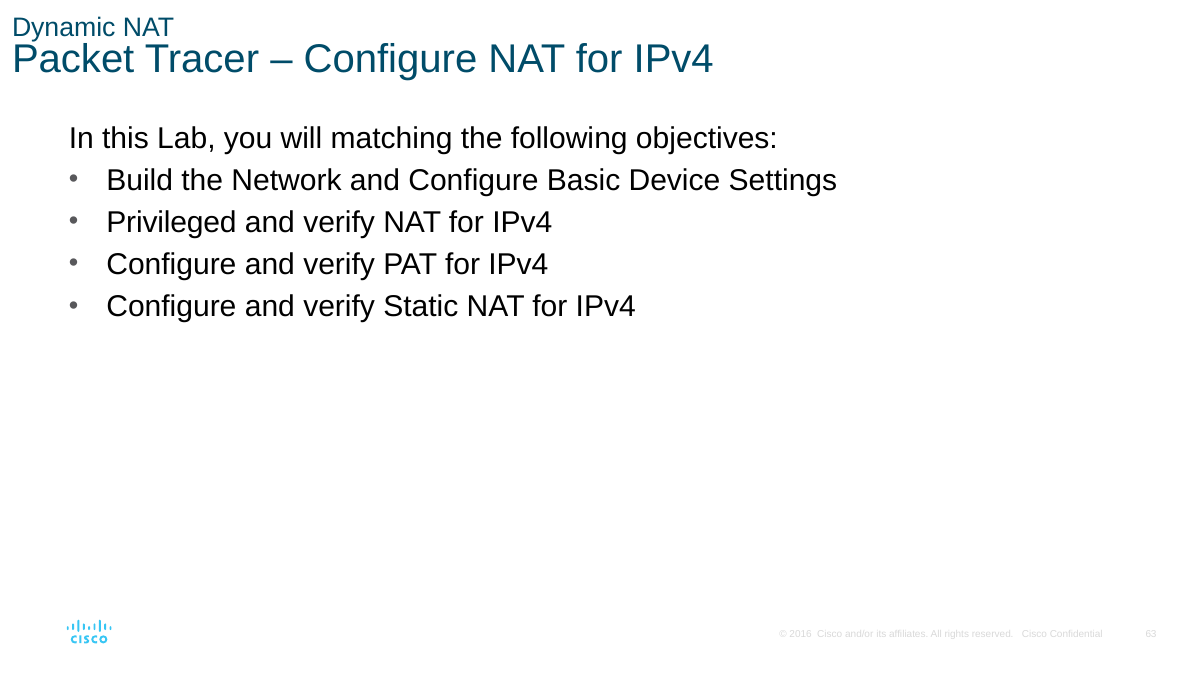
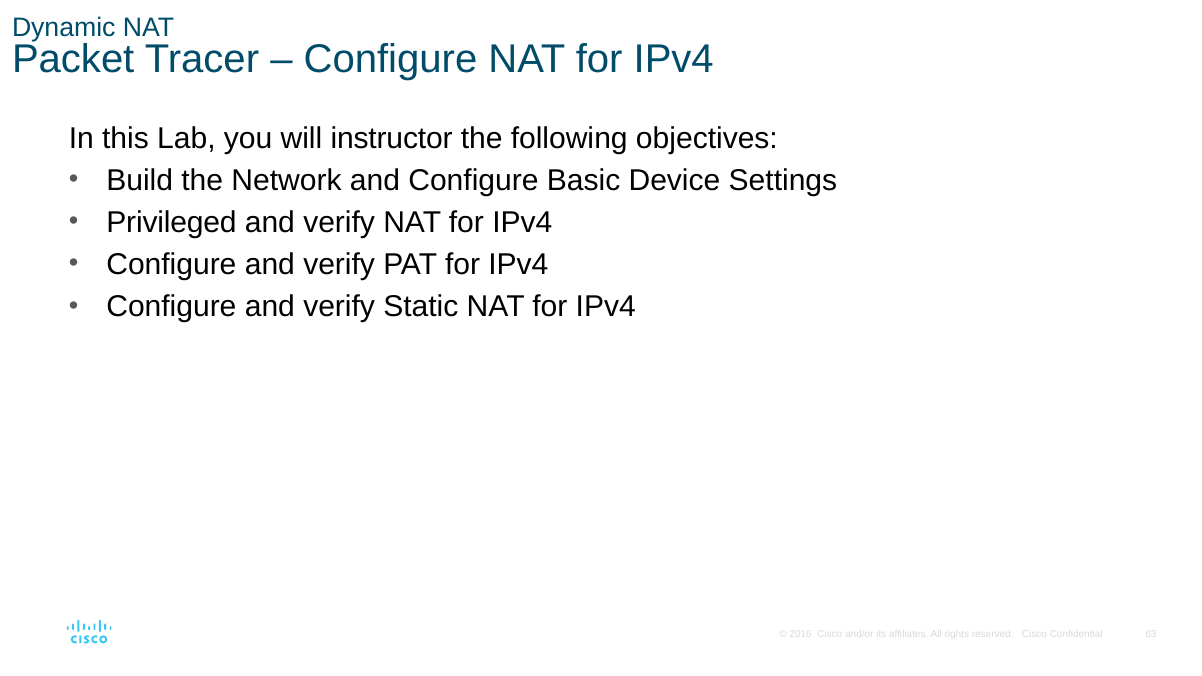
matching: matching -> instructor
